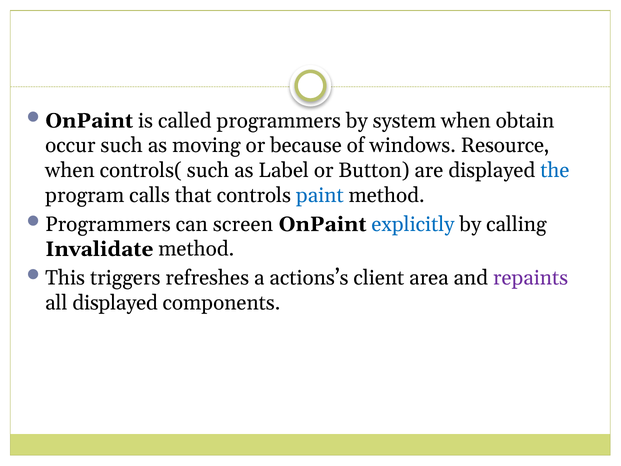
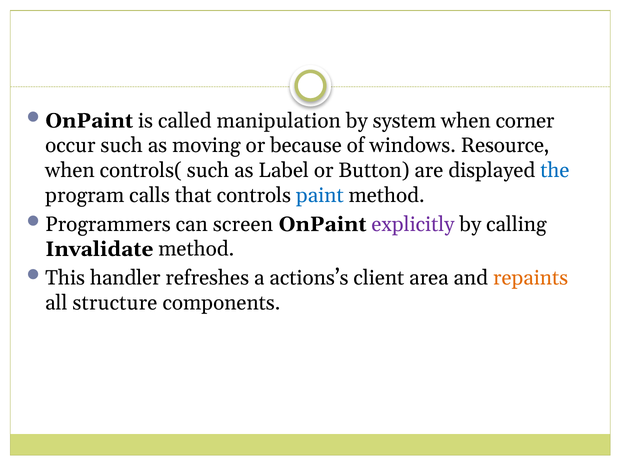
called programmers: programmers -> manipulation
obtain: obtain -> corner
explicitly colour: blue -> purple
triggers: triggers -> handler
repaints colour: purple -> orange
all displayed: displayed -> structure
